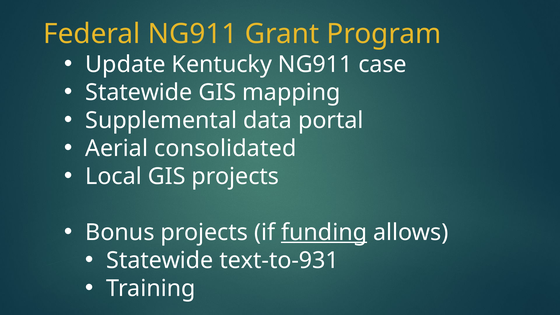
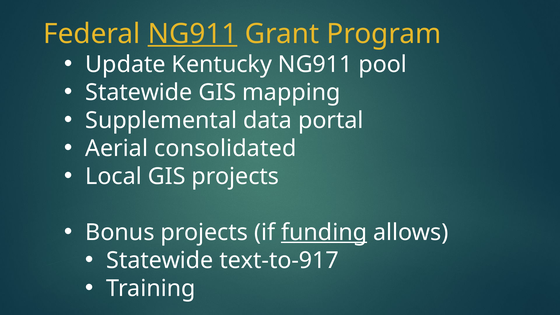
NG911 at (193, 34) underline: none -> present
case: case -> pool
text-to-931: text-to-931 -> text-to-917
